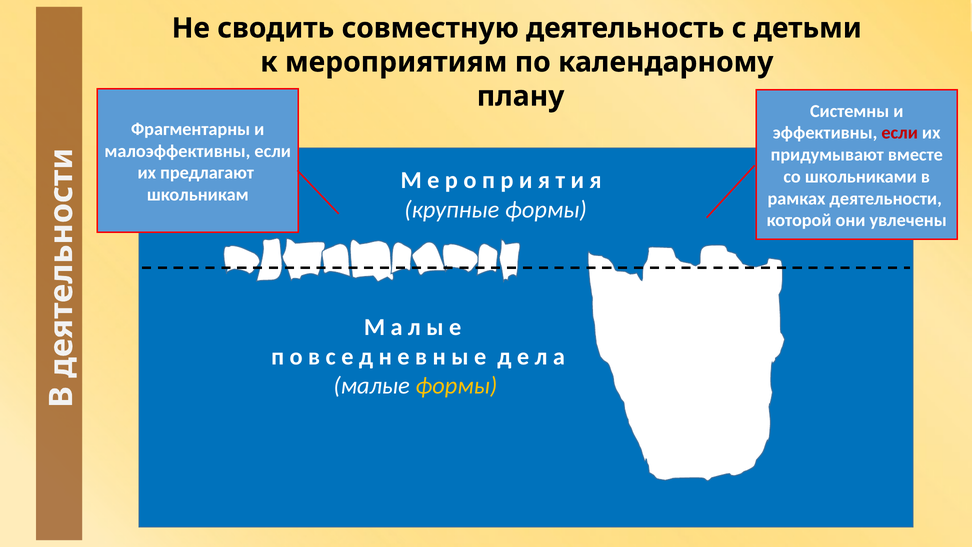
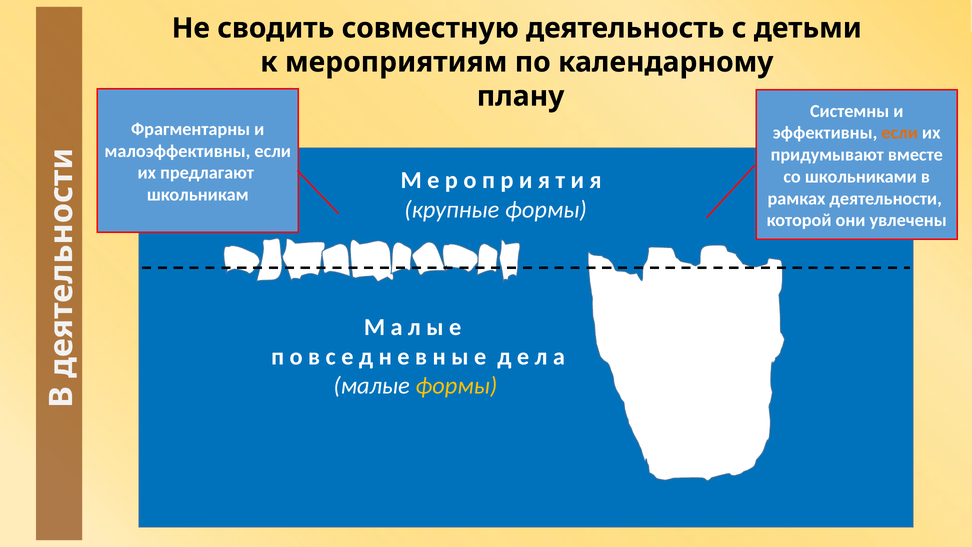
если at (900, 133) colour: red -> orange
